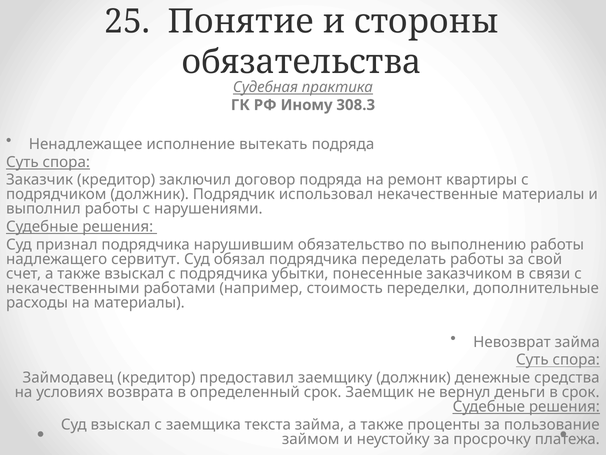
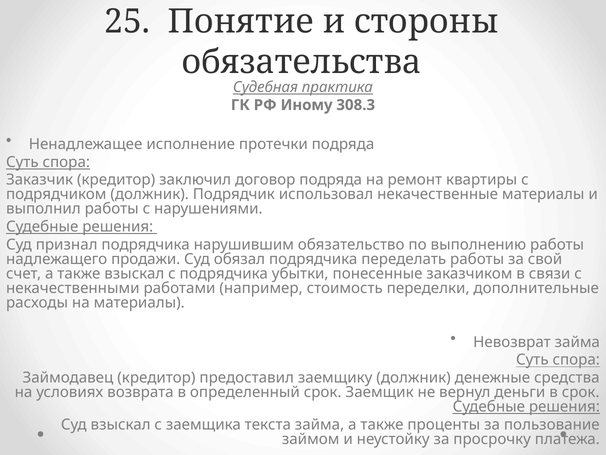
вытекать: вытекать -> протечки
сервитут: сервитут -> продажи
